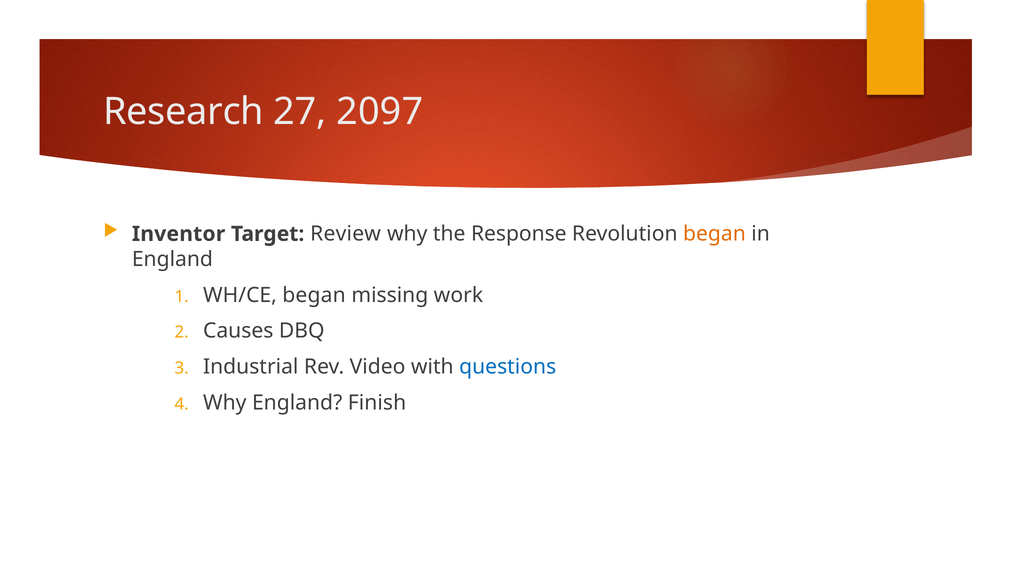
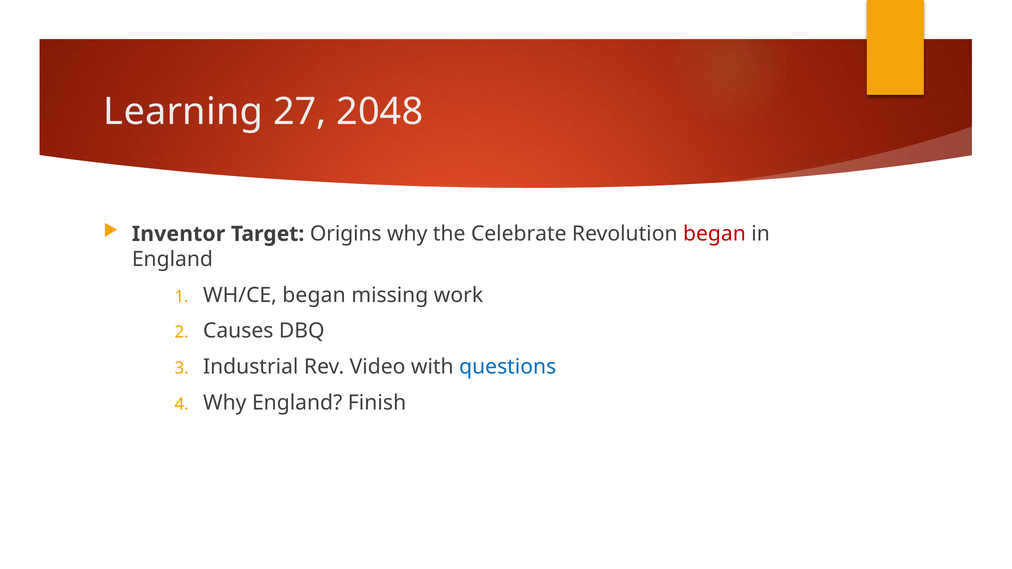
Research: Research -> Learning
2097: 2097 -> 2048
Review: Review -> Origins
Response: Response -> Celebrate
began at (714, 234) colour: orange -> red
